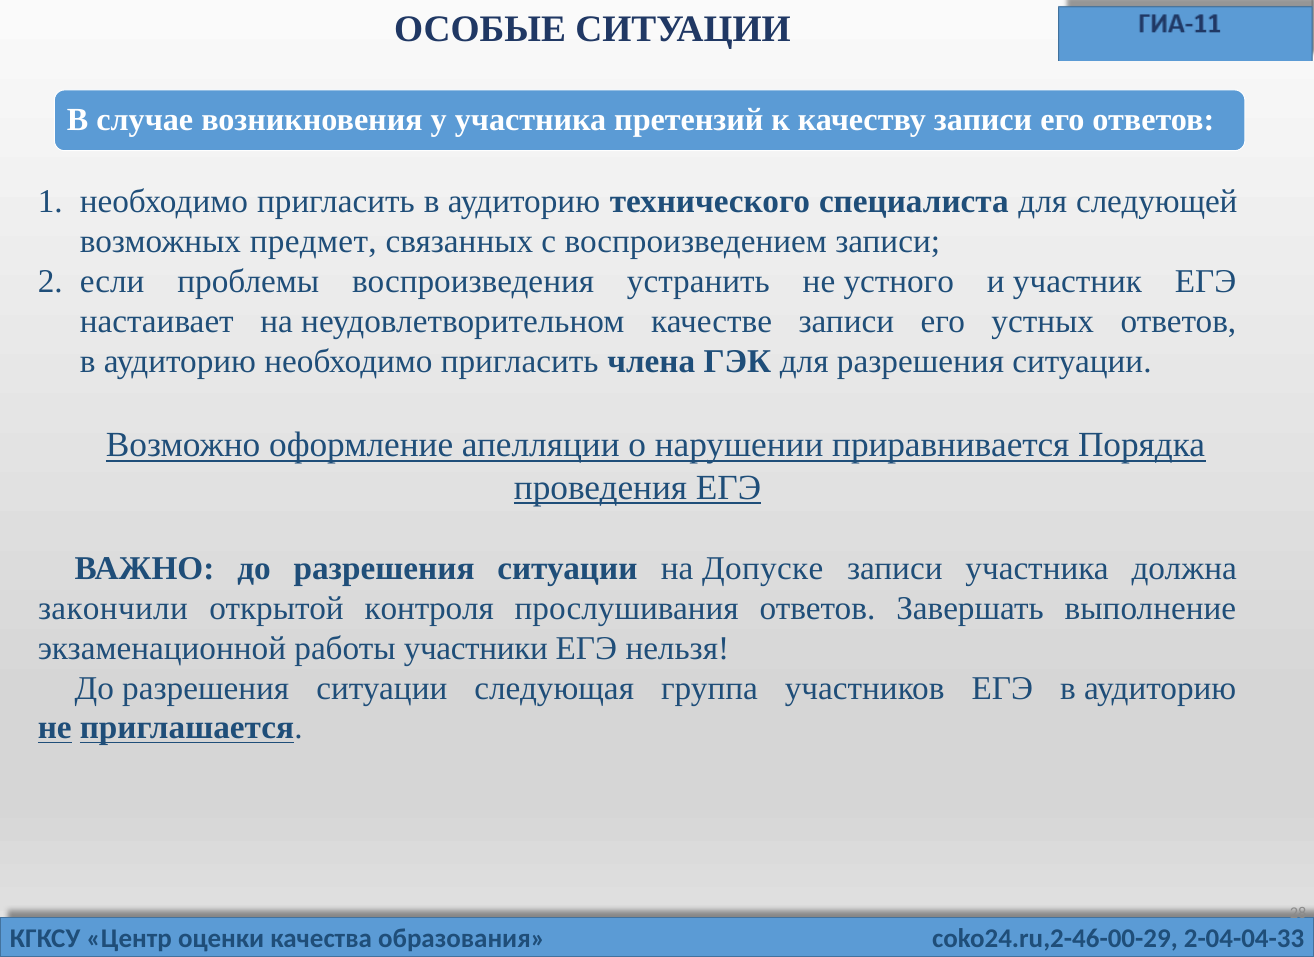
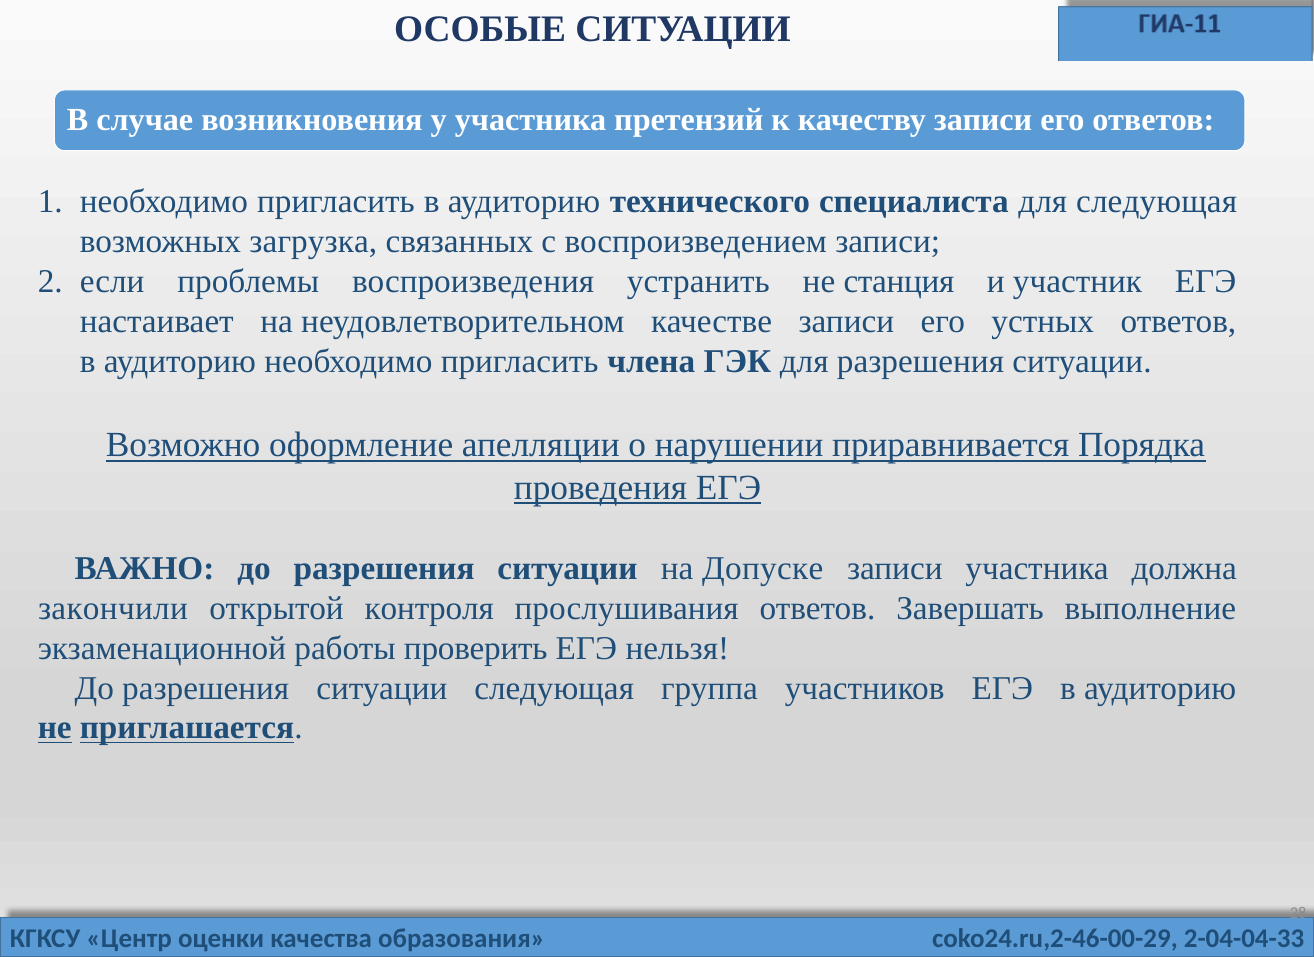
для следующей: следующей -> следующая
предмет: предмет -> загрузка
устного: устного -> станция
участники: участники -> проверить
